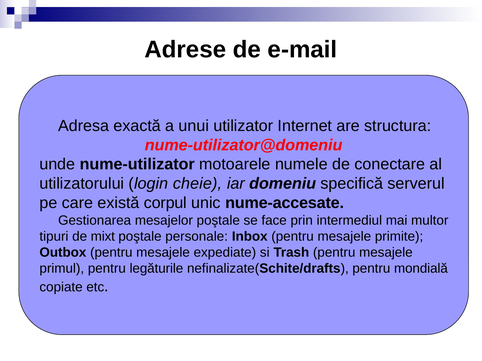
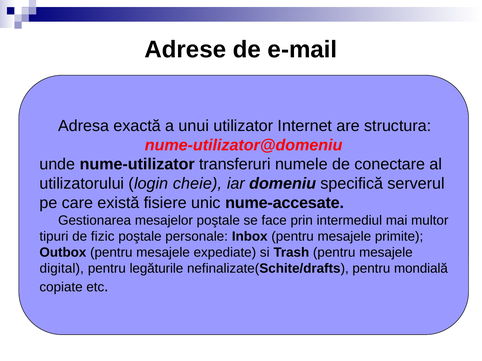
motoarele: motoarele -> transferuri
corpul: corpul -> fisiere
mixt: mixt -> fizic
primul: primul -> digital
